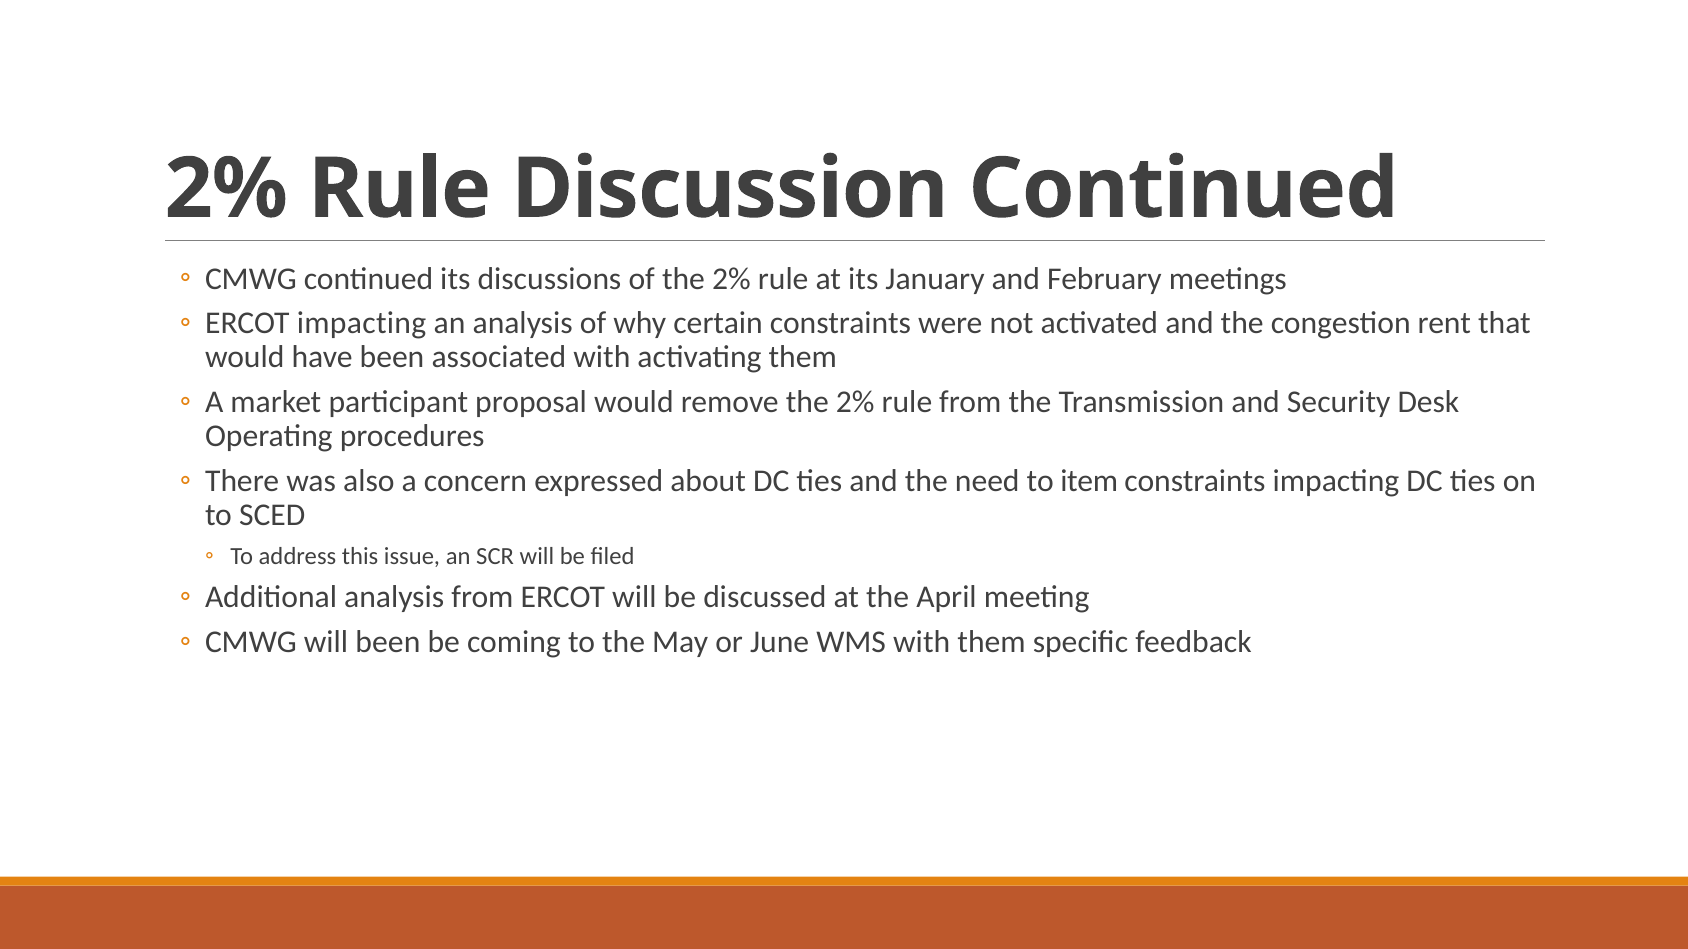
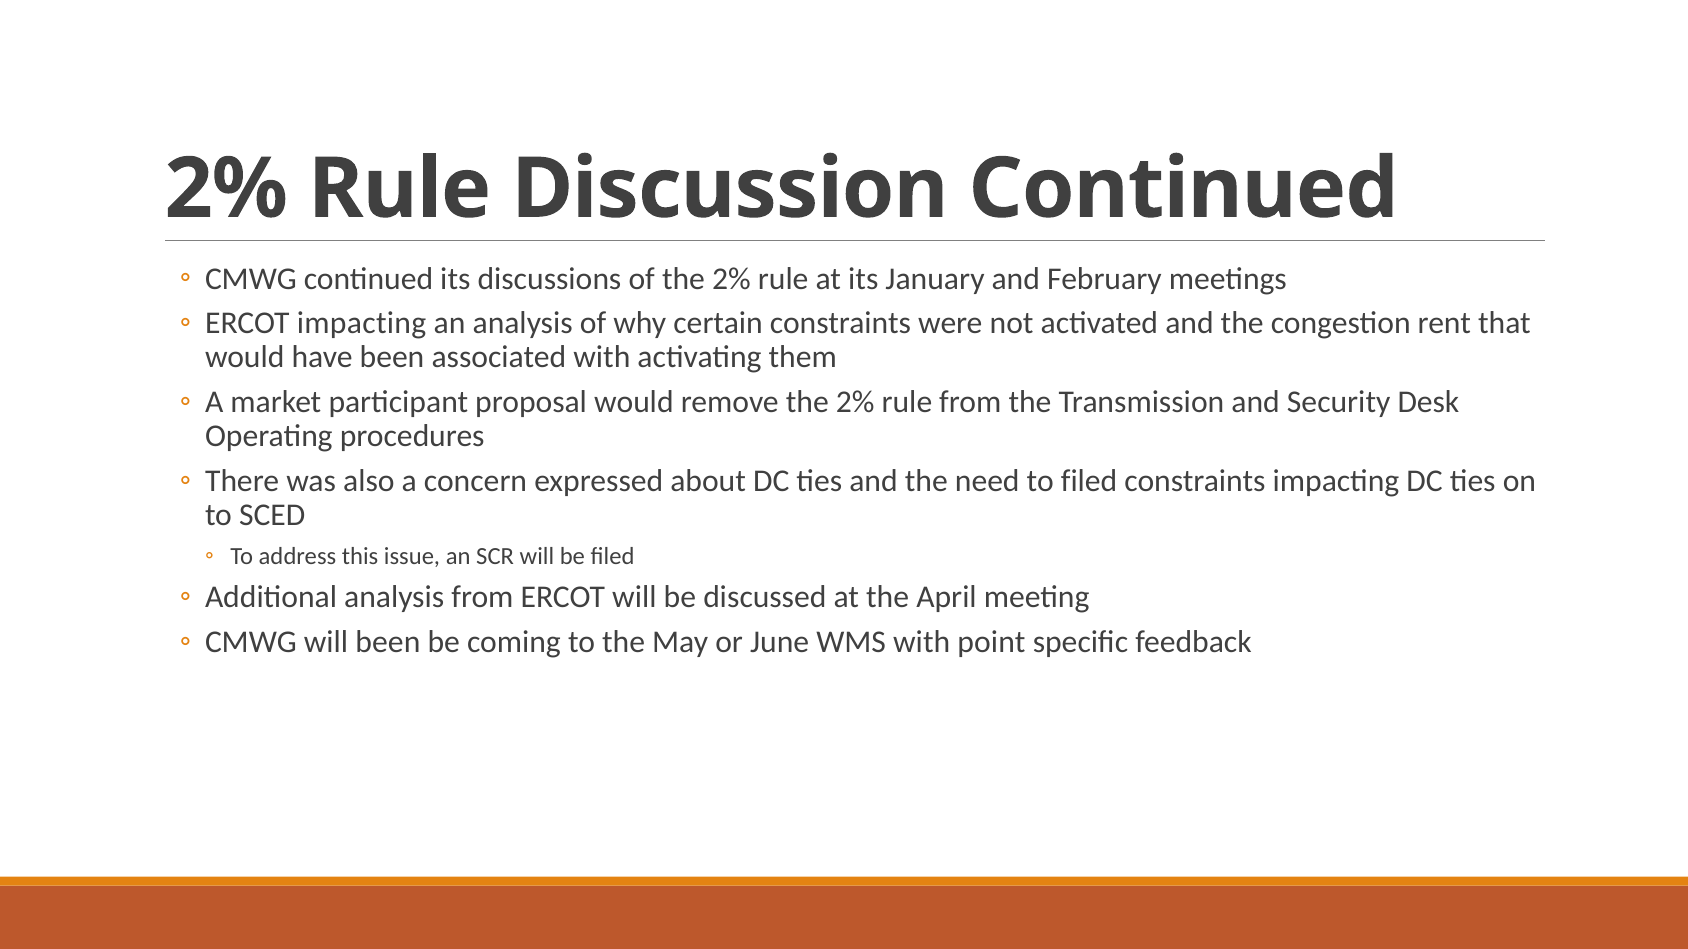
to item: item -> filed
with them: them -> point
